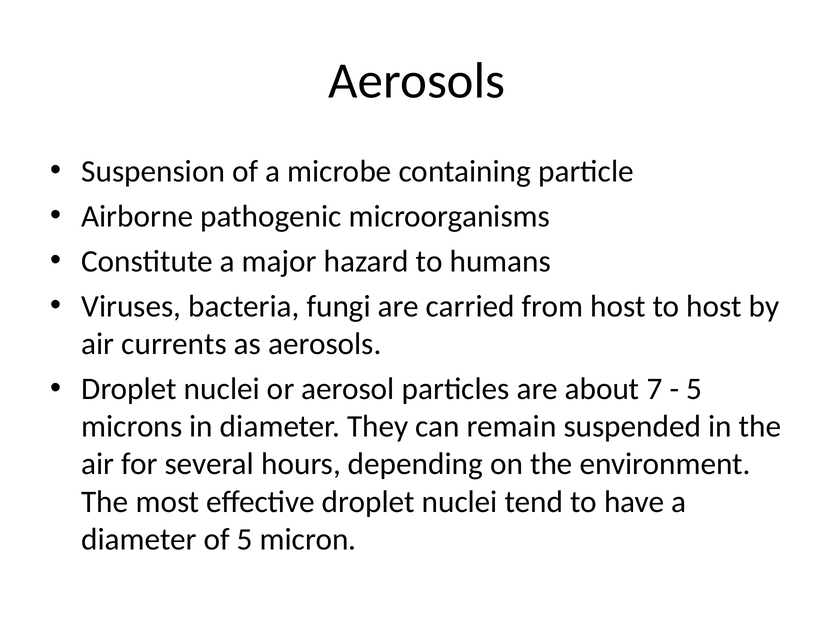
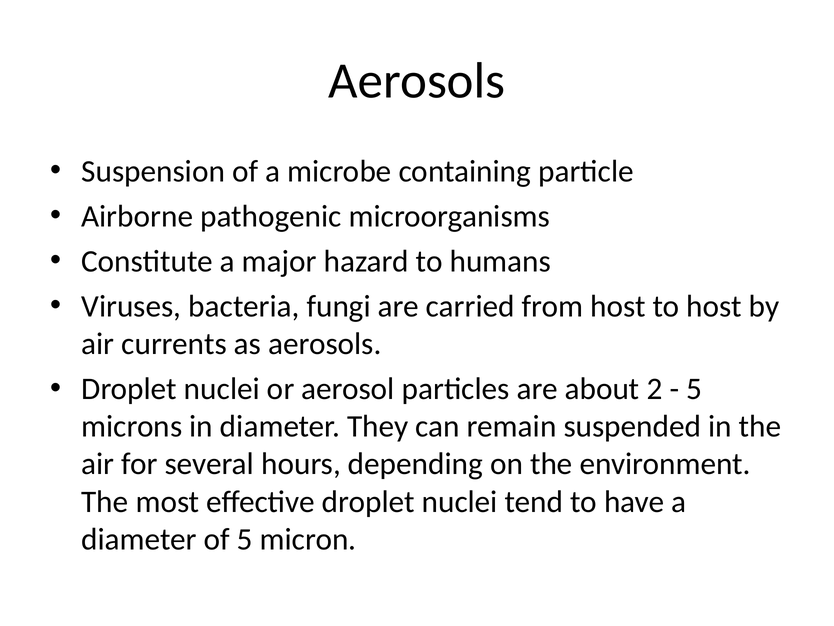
7: 7 -> 2
